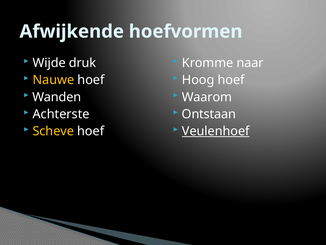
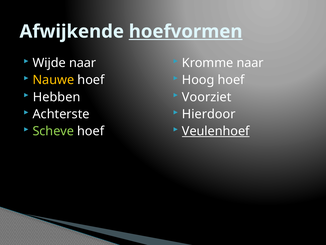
hoefvormen underline: none -> present
Wijde druk: druk -> naar
Wanden: Wanden -> Hebben
Waarom: Waarom -> Voorziet
Ontstaan: Ontstaan -> Hierdoor
Scheve colour: yellow -> light green
